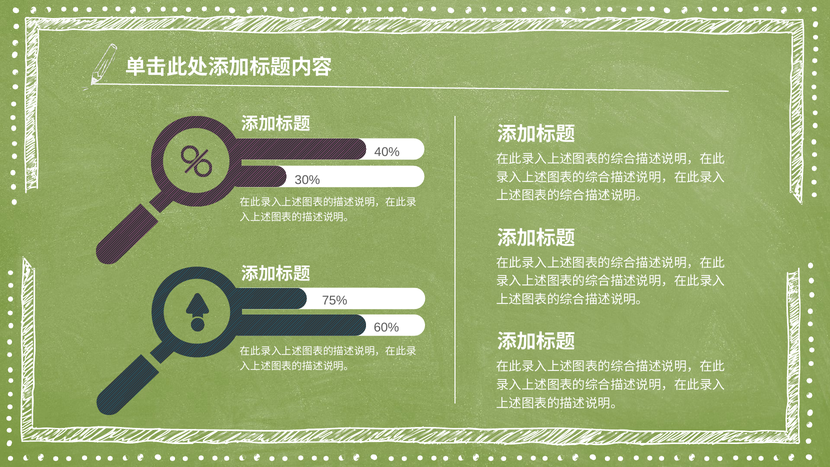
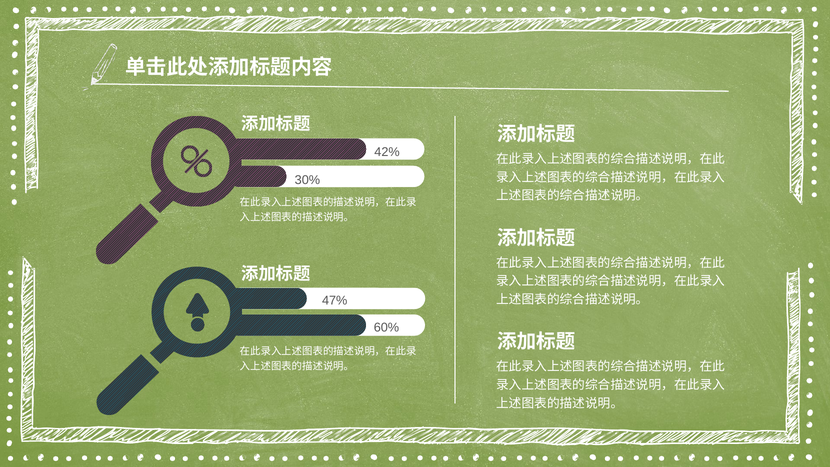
40%: 40% -> 42%
75%: 75% -> 47%
